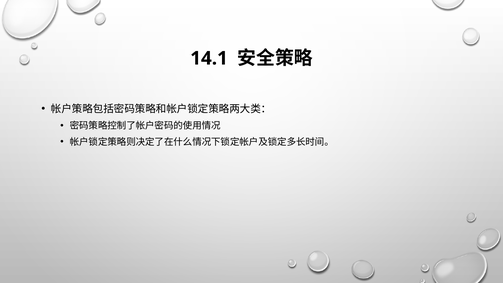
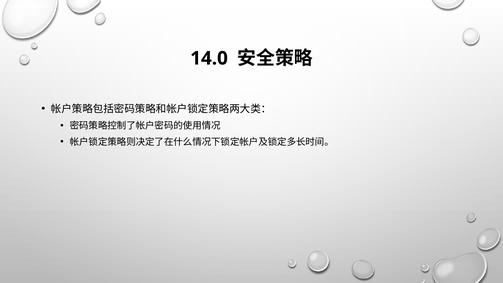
14.1: 14.1 -> 14.0
